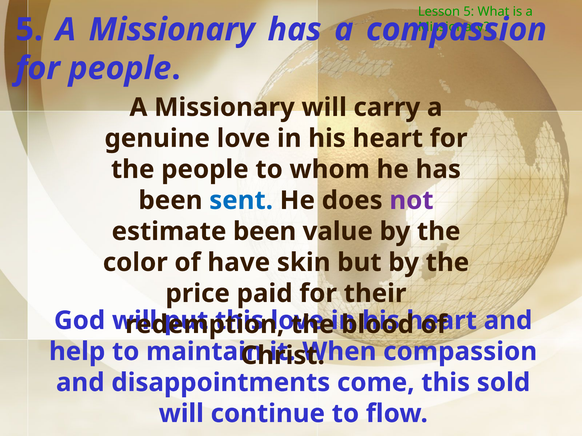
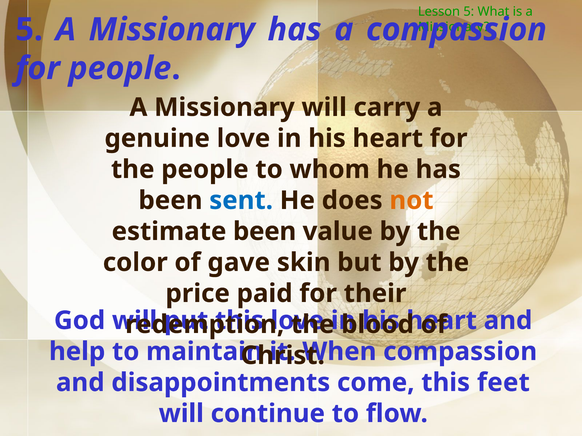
not colour: purple -> orange
have: have -> gave
sold: sold -> feet
